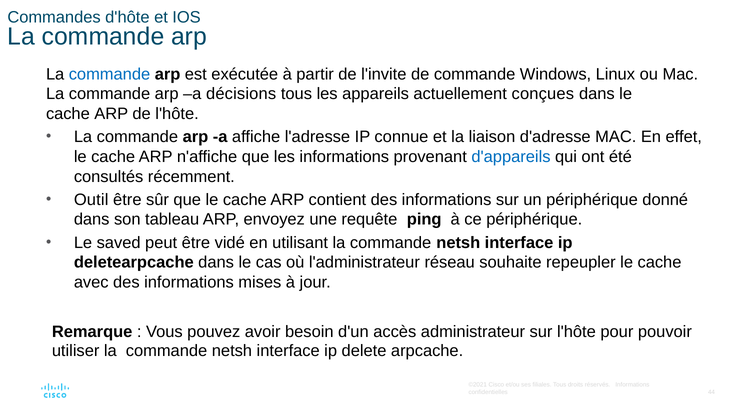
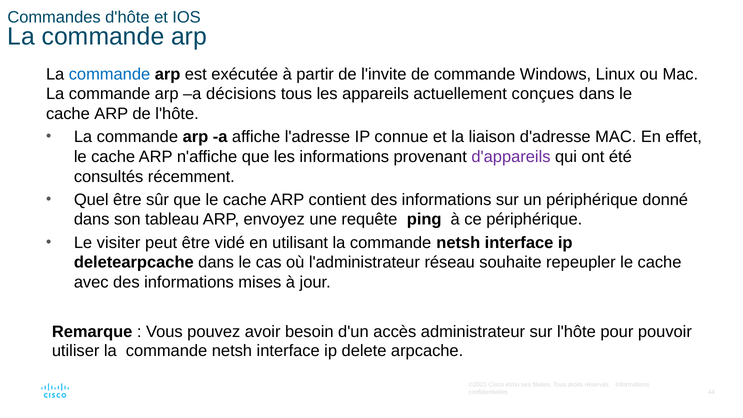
d'appareils colour: blue -> purple
Outil: Outil -> Quel
saved: saved -> visiter
